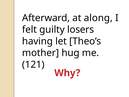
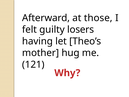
along: along -> those
